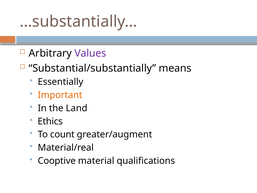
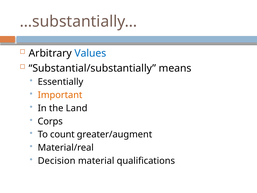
Values colour: purple -> blue
Ethics: Ethics -> Corps
Cooptive: Cooptive -> Decision
